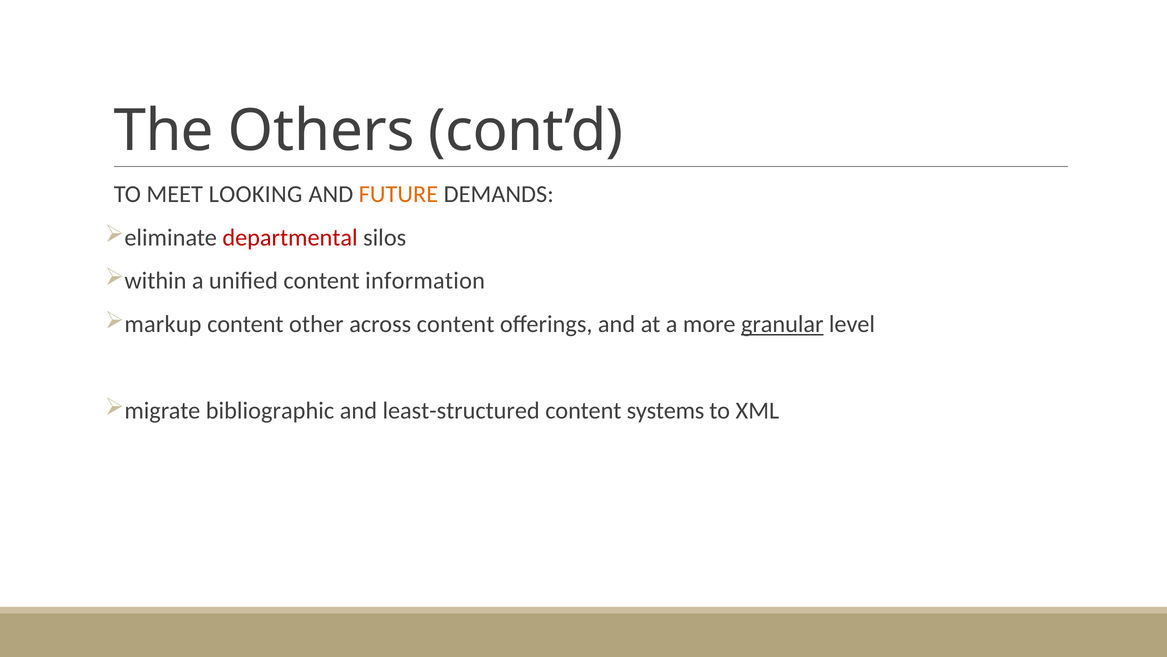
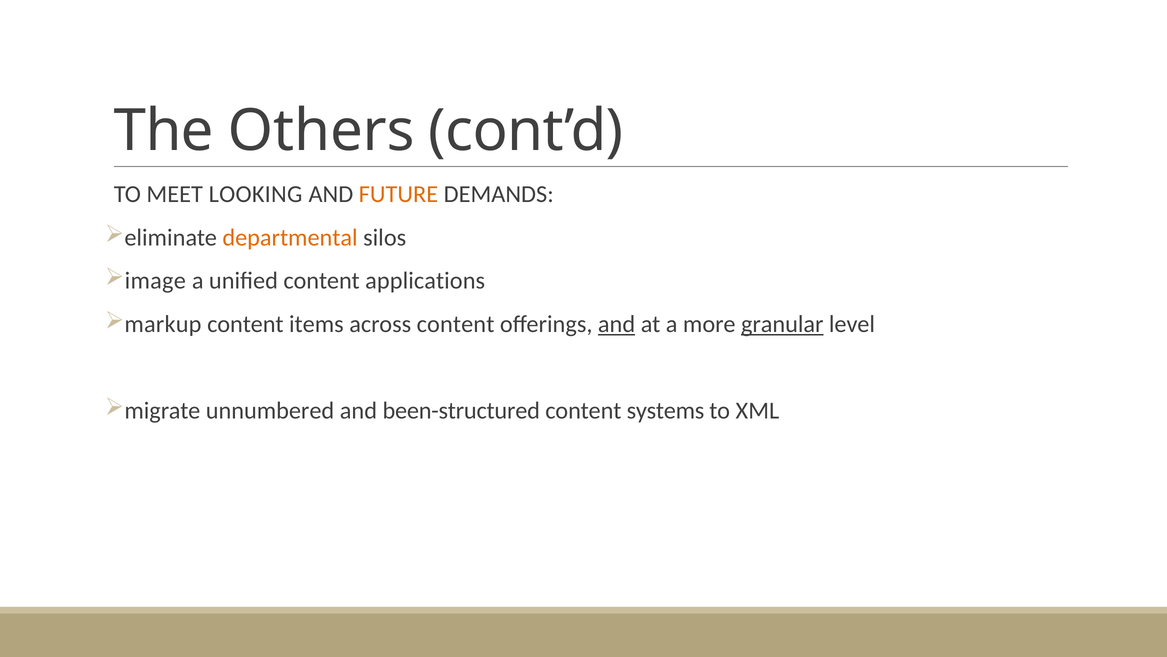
departmental colour: red -> orange
within: within -> image
information: information -> applications
other: other -> items
and at (617, 324) underline: none -> present
bibliographic: bibliographic -> unnumbered
least-structured: least-structured -> been-structured
